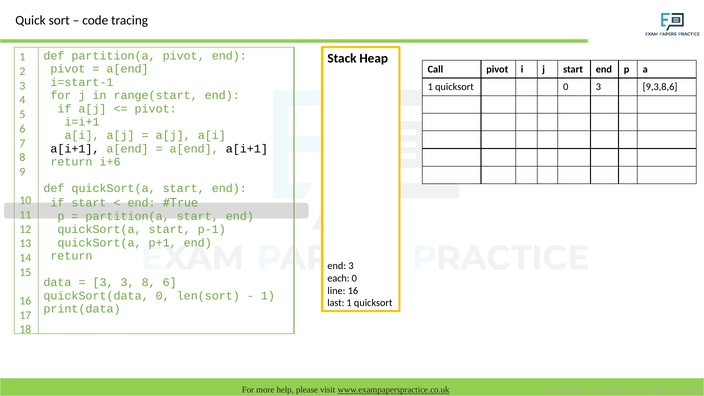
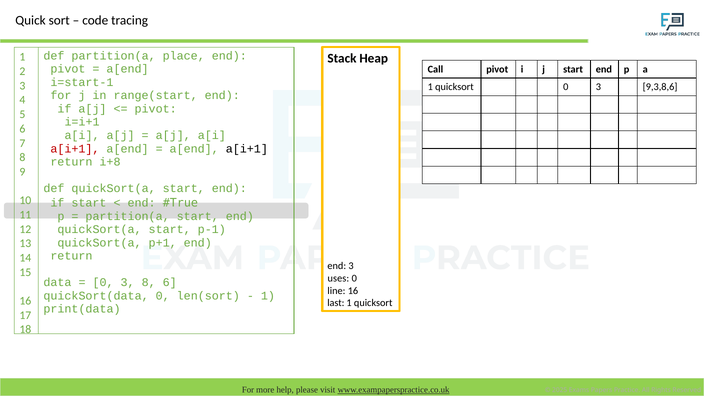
partition(a pivot: pivot -> place
a[i+1 at (75, 149) colour: black -> red
i+6: i+6 -> i+8
each: each -> uses
3 at (103, 283): 3 -> 0
